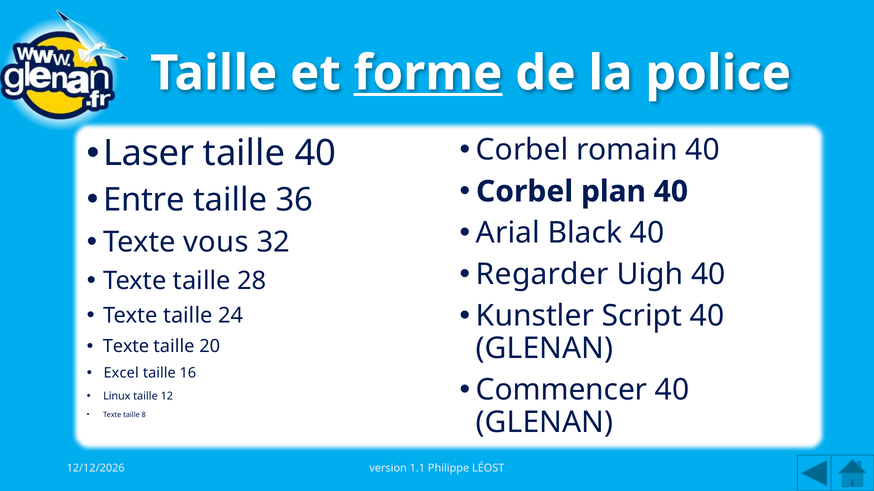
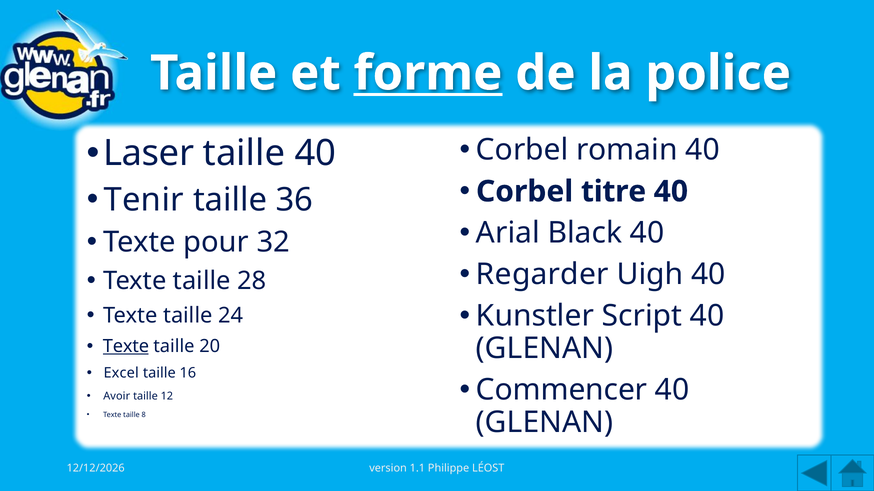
plan: plan -> titre
Entre: Entre -> Tenir
vous: vous -> pour
Texte at (126, 347) underline: none -> present
Linux: Linux -> Avoir
